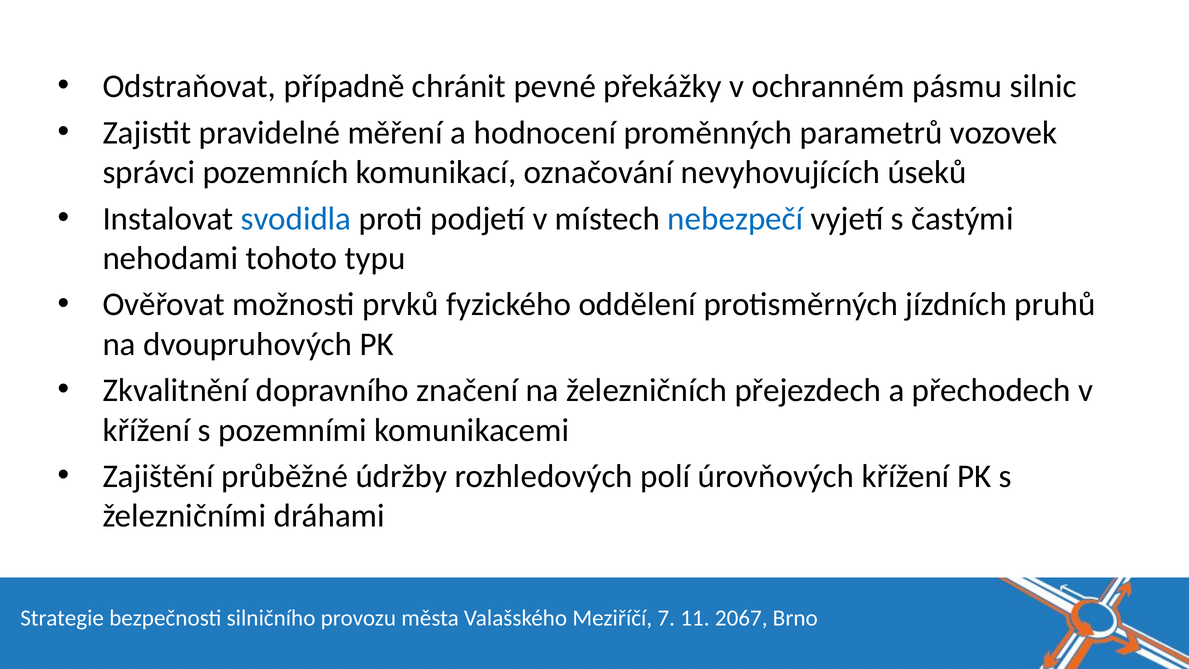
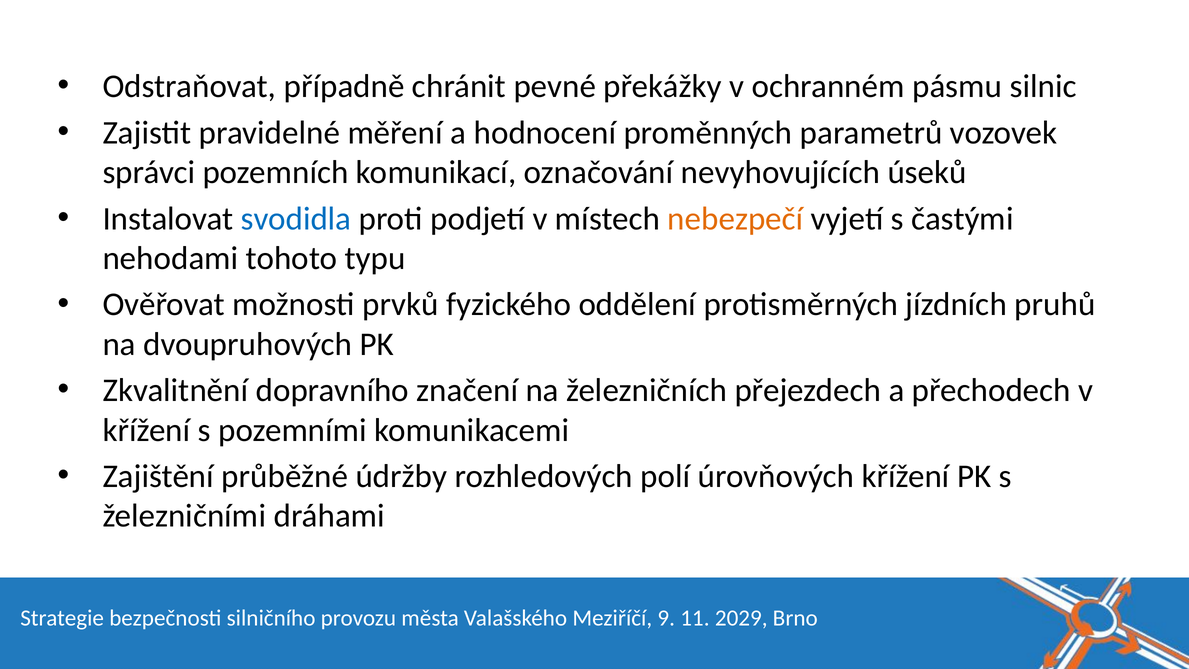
nebezpečí colour: blue -> orange
7: 7 -> 9
2067: 2067 -> 2029
